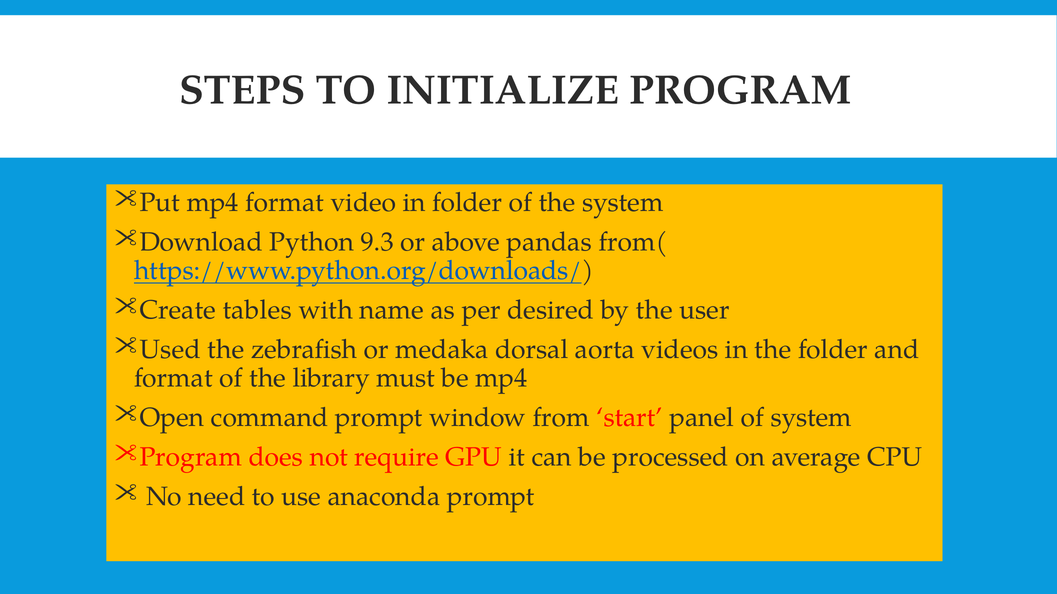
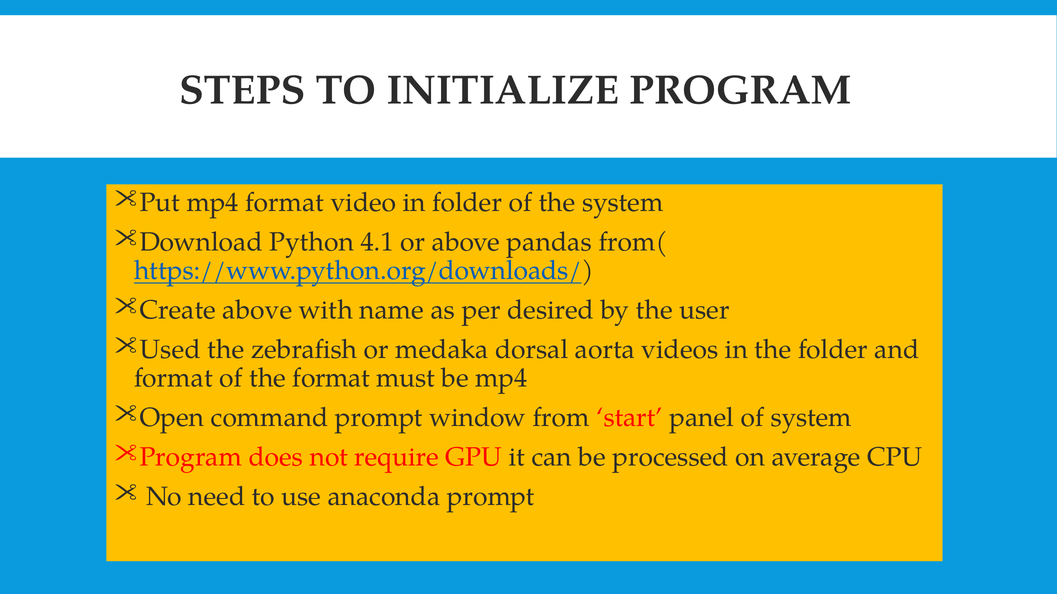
9.3: 9.3 -> 4.1
Create tables: tables -> above
the library: library -> format
